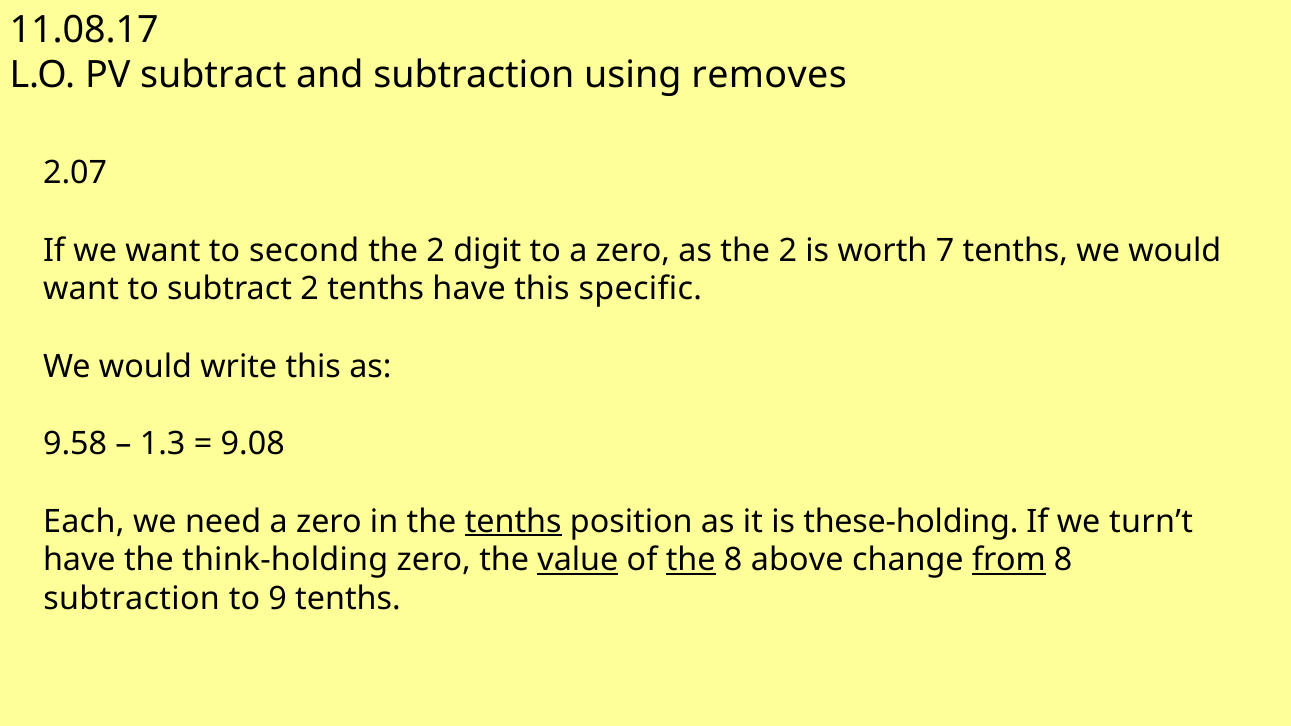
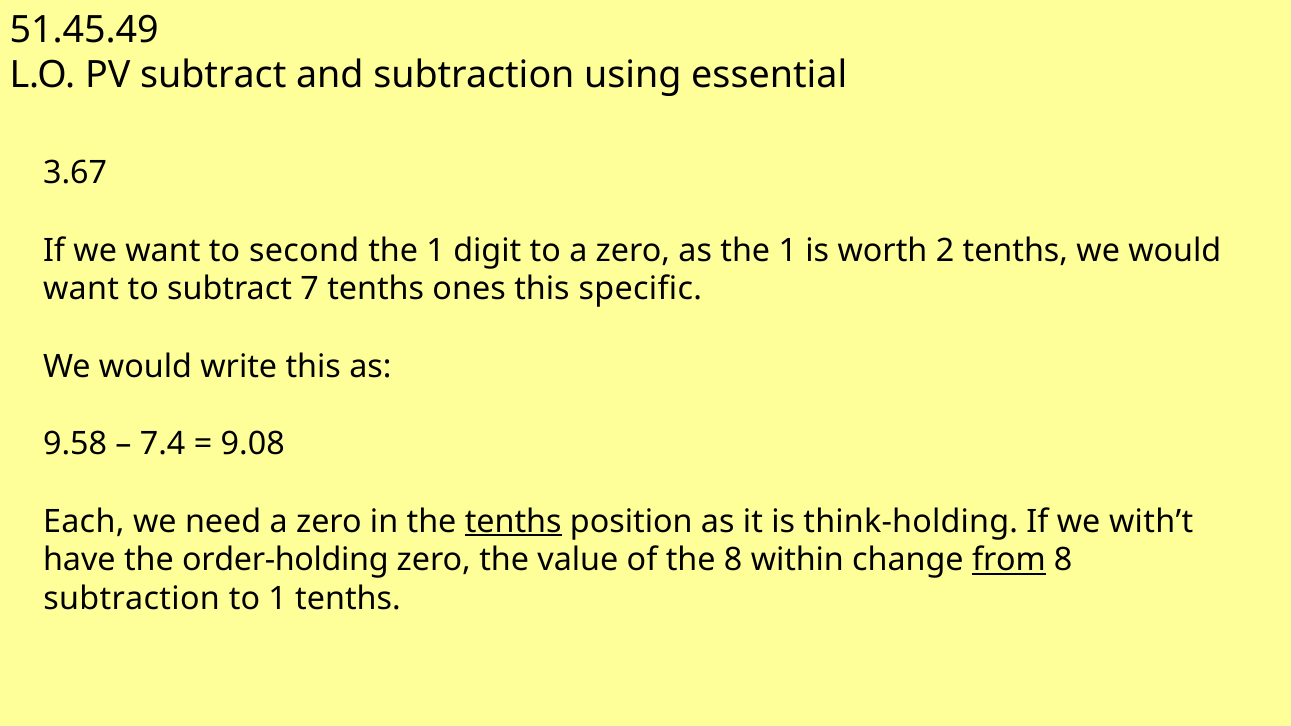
11.08.17: 11.08.17 -> 51.45.49
removes: removes -> essential
2.07: 2.07 -> 3.67
2 at (436, 250): 2 -> 1
as the 2: 2 -> 1
7: 7 -> 2
subtract 2: 2 -> 7
tenths have: have -> ones
1.3: 1.3 -> 7.4
these-holding: these-holding -> think-holding
turn’t: turn’t -> with’t
think-holding: think-holding -> order-holding
value underline: present -> none
the at (691, 560) underline: present -> none
above: above -> within
to 9: 9 -> 1
